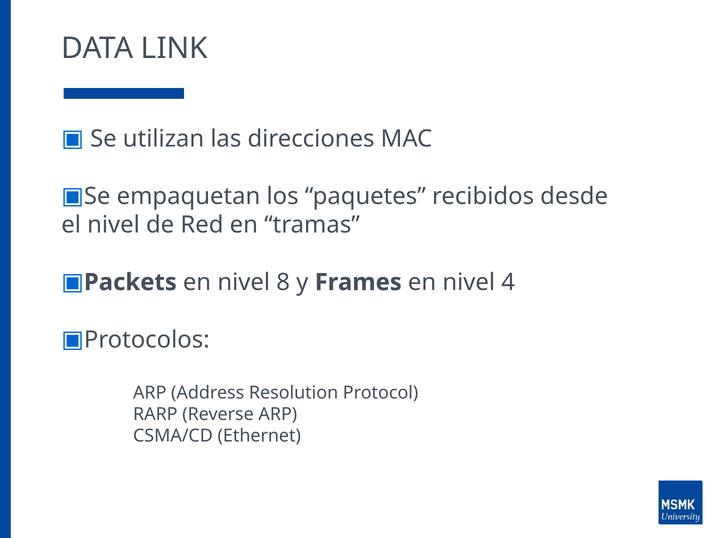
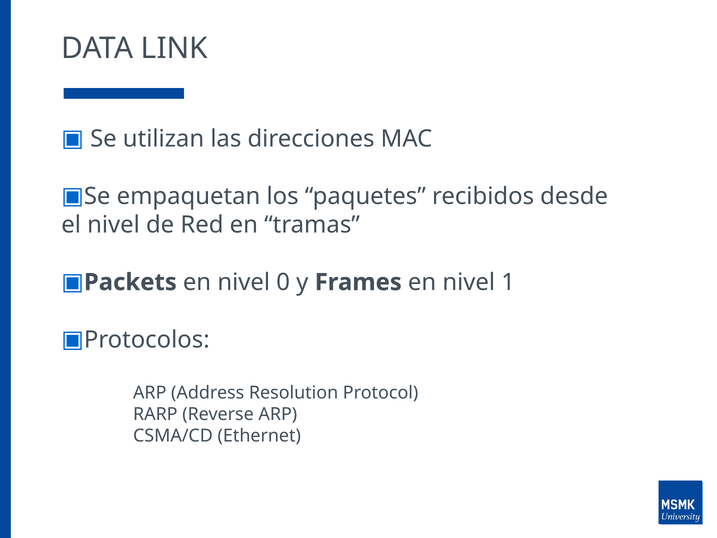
8: 8 -> 0
4: 4 -> 1
